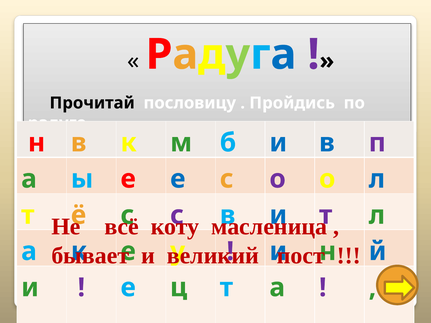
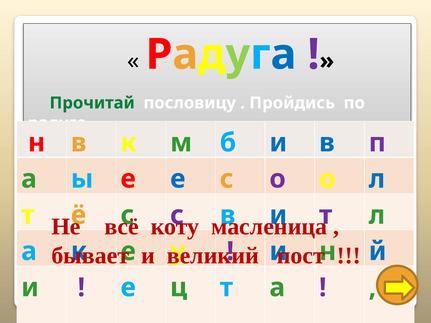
Прочитай colour: black -> green
